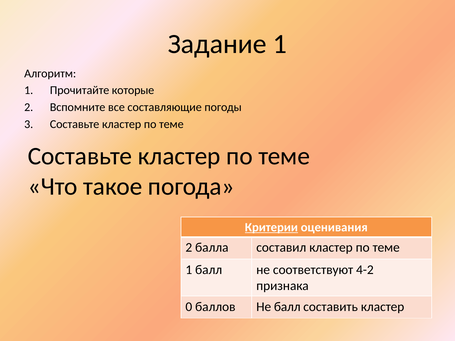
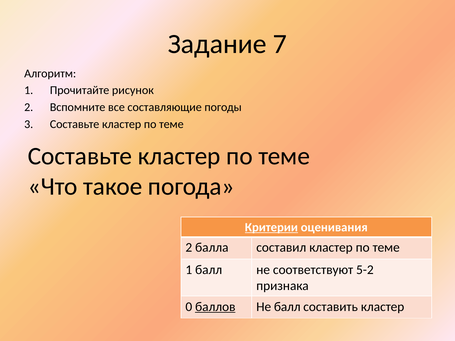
Задание 1: 1 -> 7
которые: которые -> рисунок
4-2: 4-2 -> 5-2
баллов underline: none -> present
